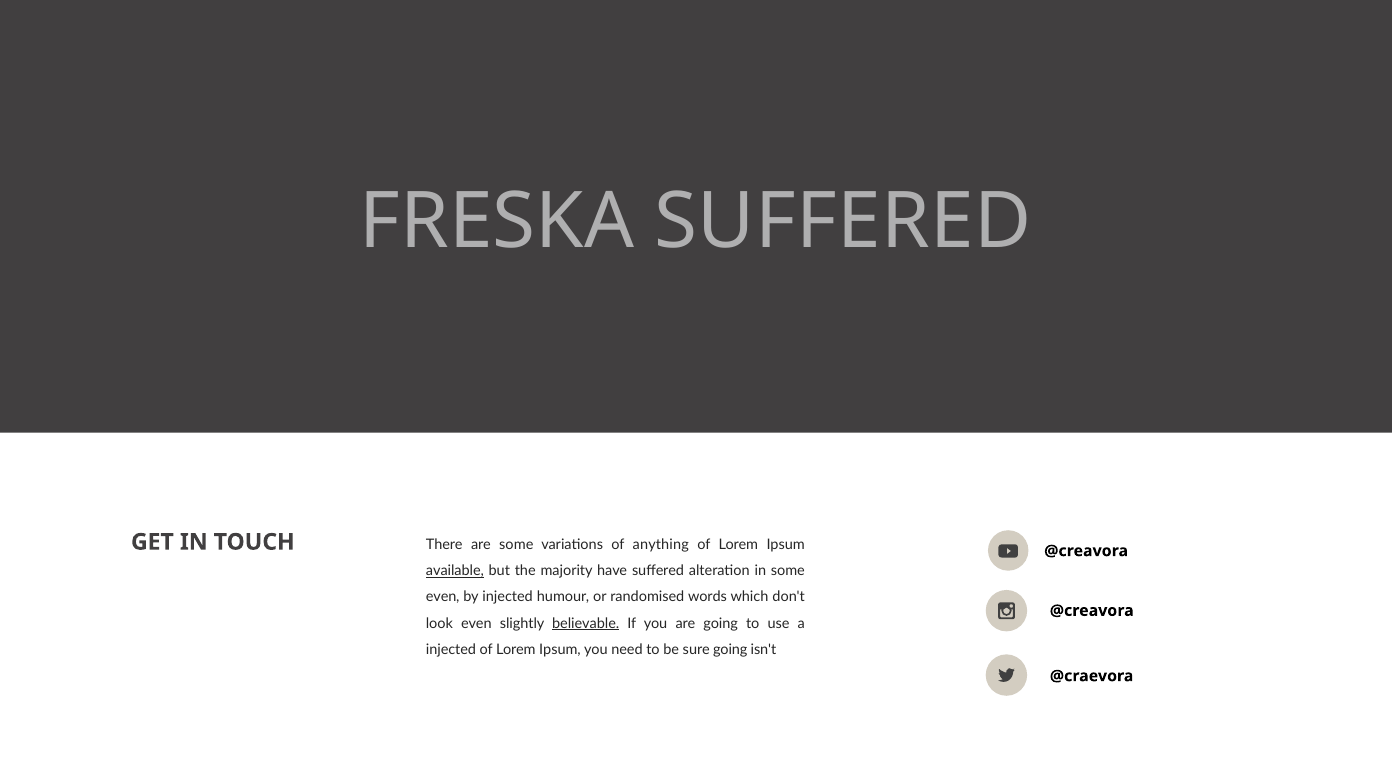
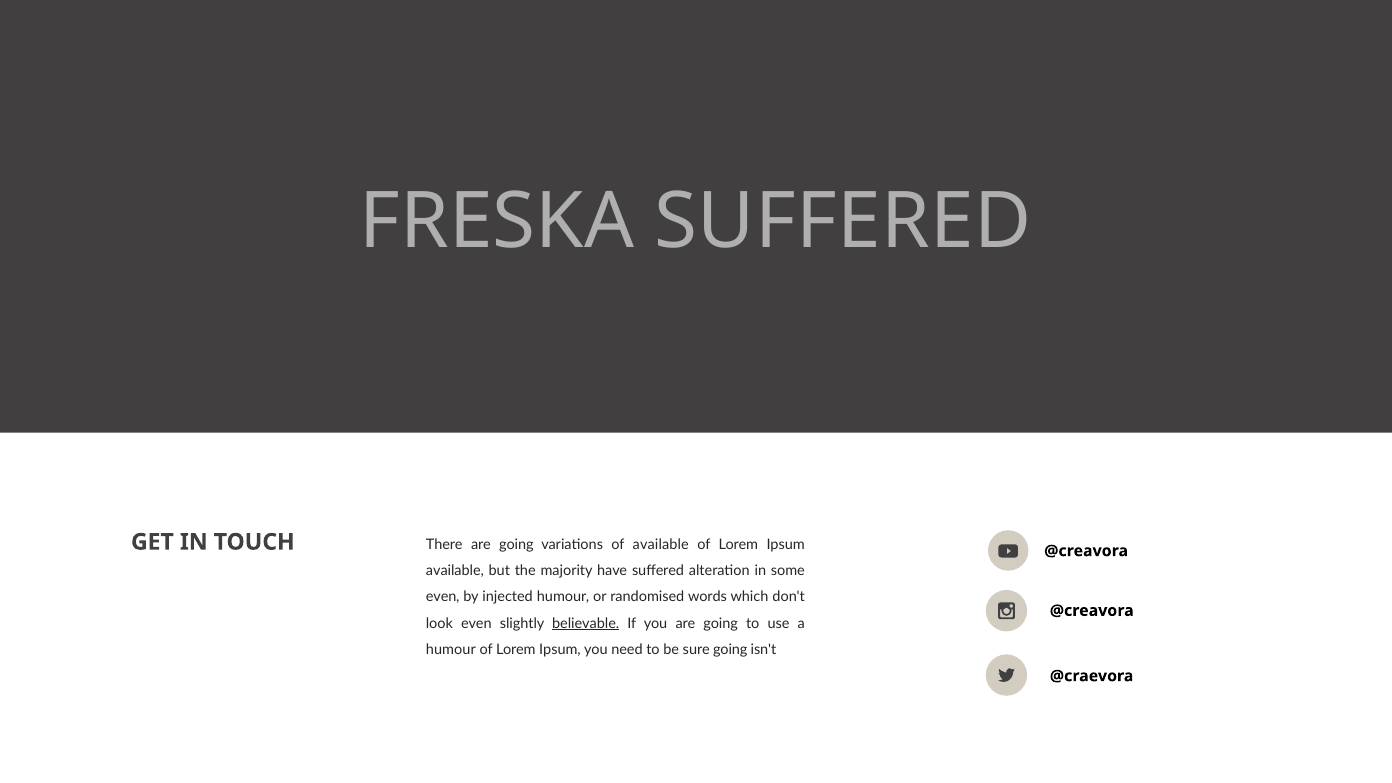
There are some: some -> going
of anything: anything -> available
available at (455, 571) underline: present -> none
injected at (451, 649): injected -> humour
